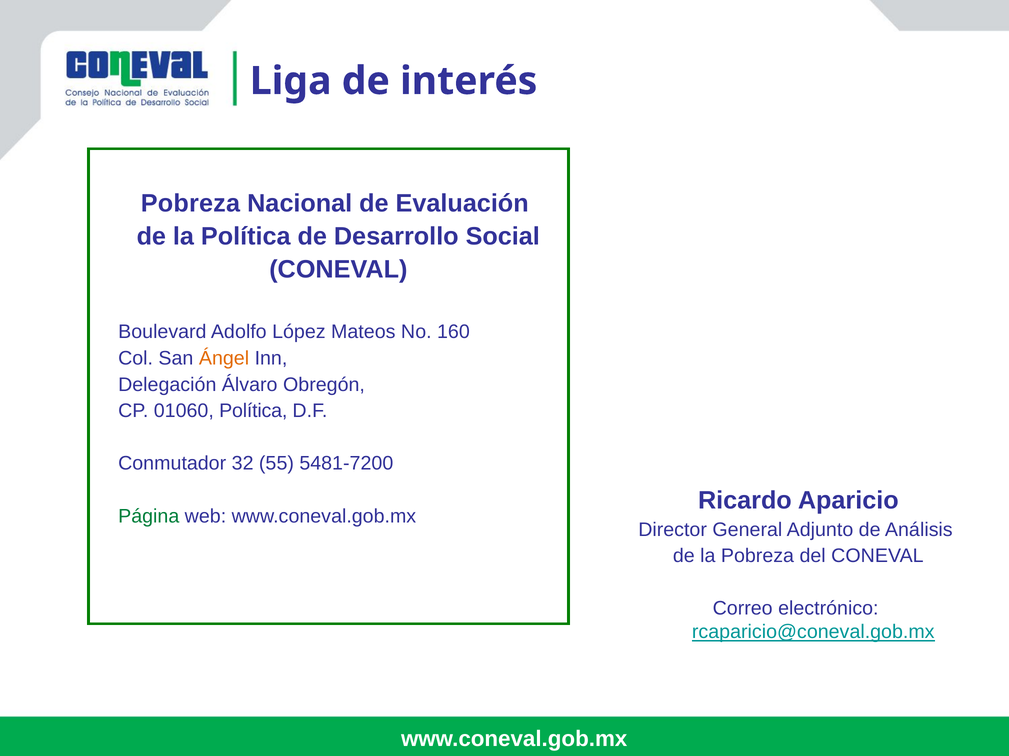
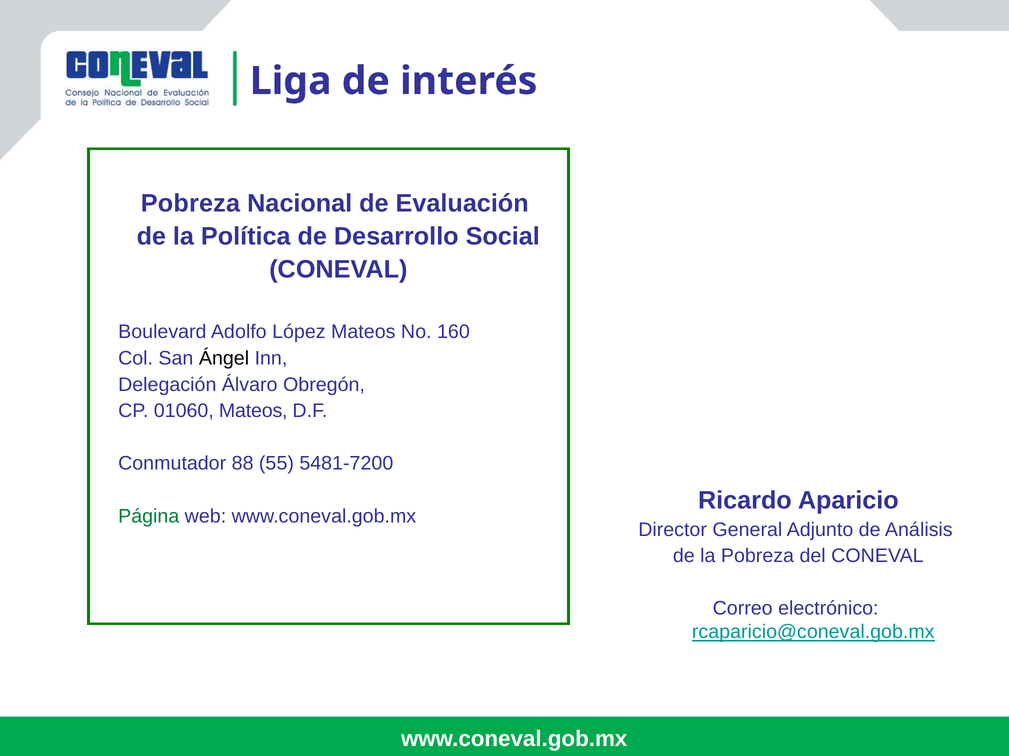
Ángel colour: orange -> black
01060 Política: Política -> Mateos
32: 32 -> 88
